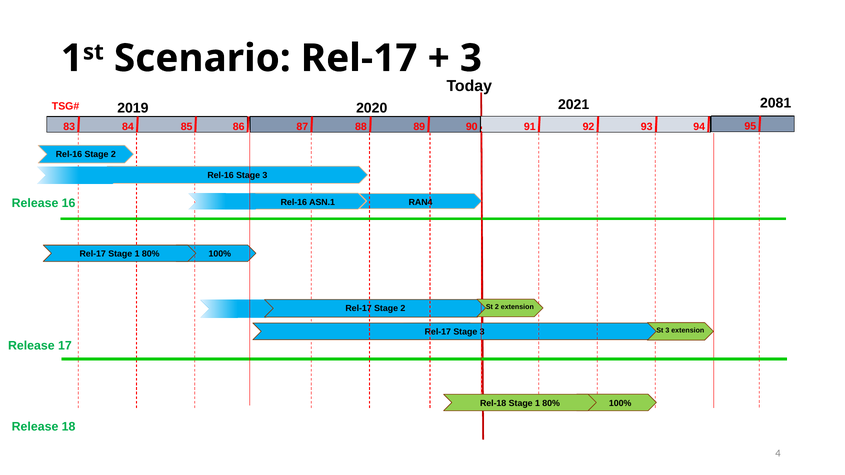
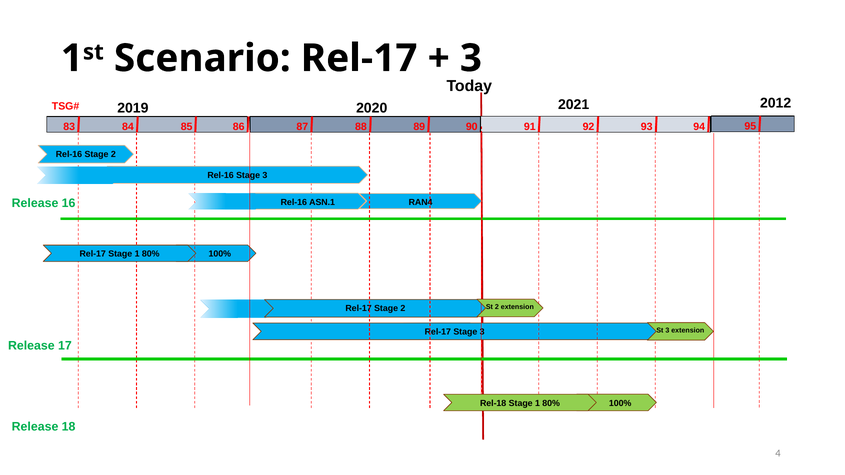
2081: 2081 -> 2012
